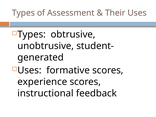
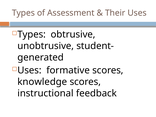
experience: experience -> knowledge
